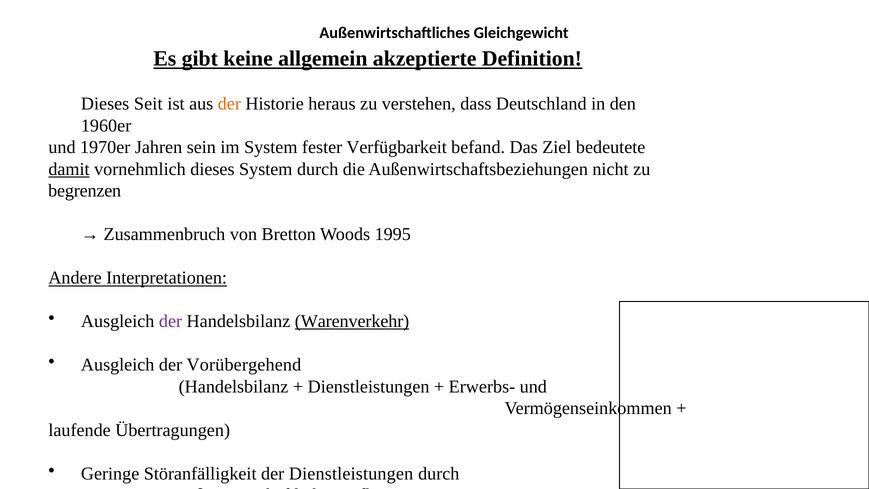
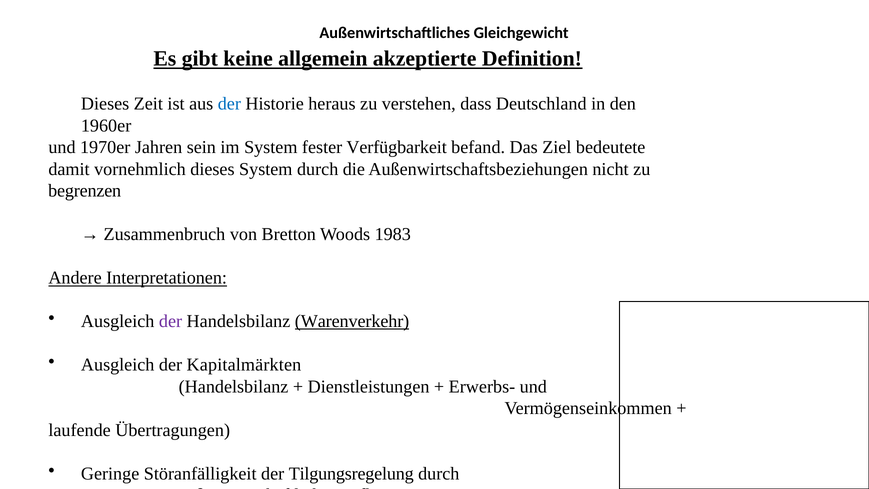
Seit: Seit -> Zeit
der at (229, 104) colour: orange -> blue
damit underline: present -> none
1995: 1995 -> 1983
Vorübergehend: Vorübergehend -> Kapitalmärkten
der Dienstleistungen: Dienstleistungen -> Tilgungsregelung
